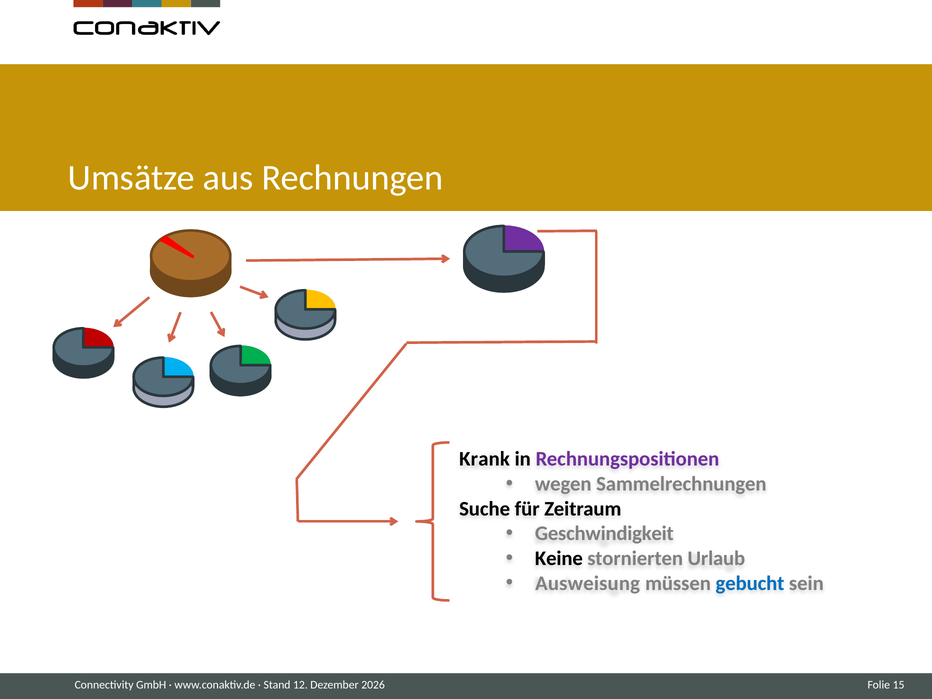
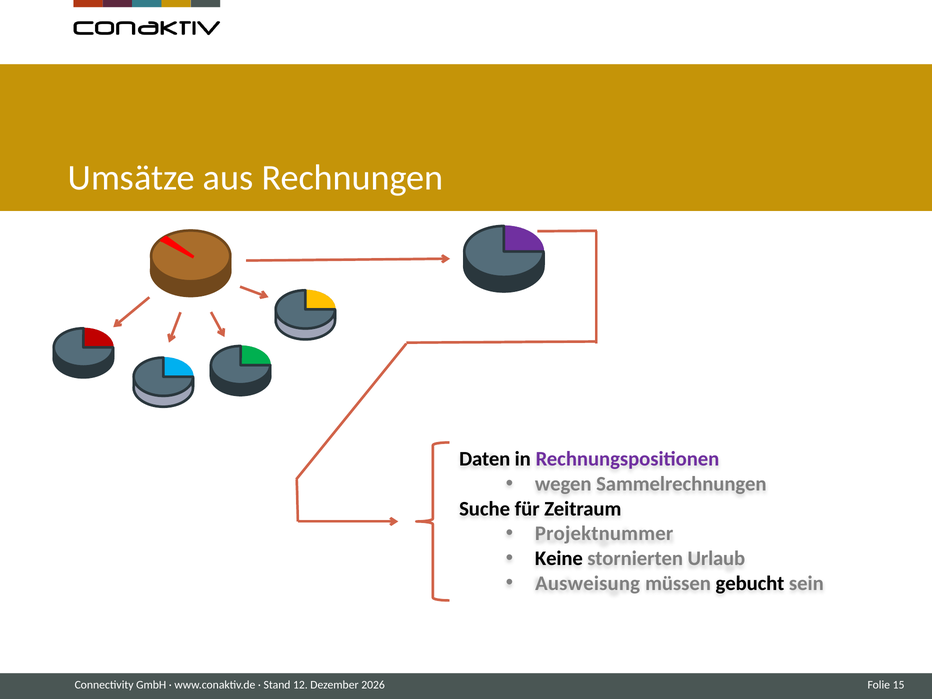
Krank: Krank -> Daten
Geschwindigkeit: Geschwindigkeit -> Projektnummer
gebucht colour: blue -> black
